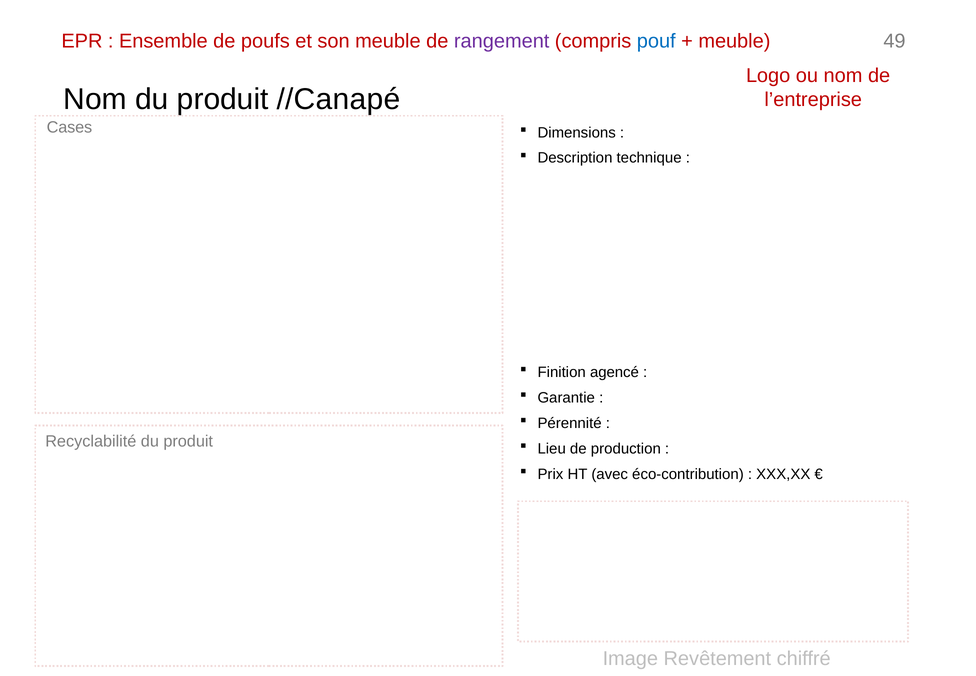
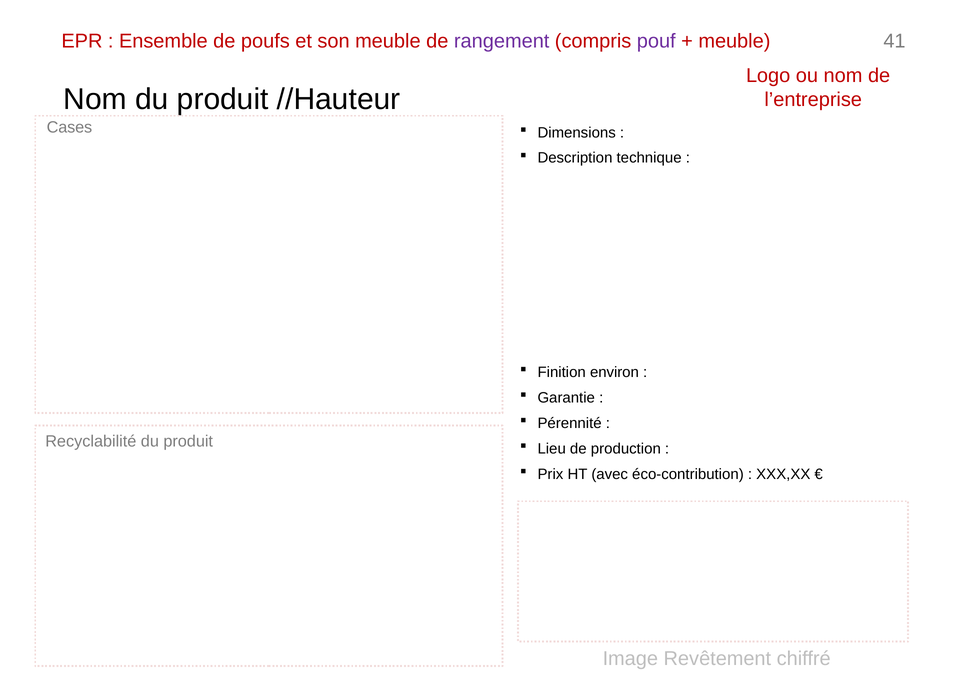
pouf colour: blue -> purple
49: 49 -> 41
//Canapé: //Canapé -> //Hauteur
agencé: agencé -> environ
